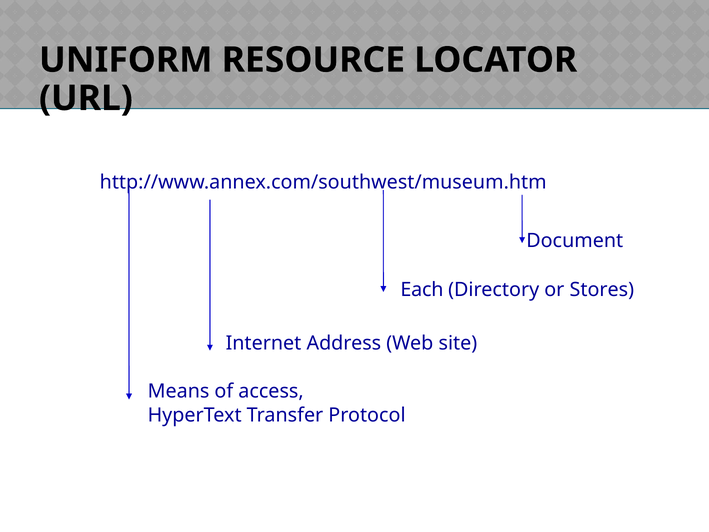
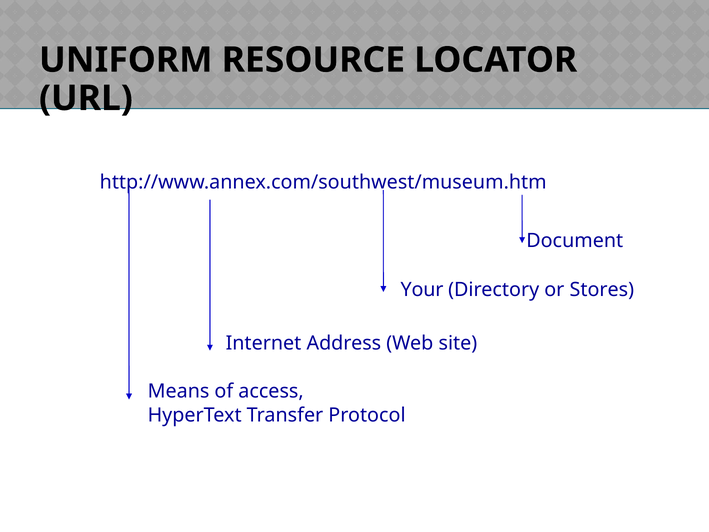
Each: Each -> Your
